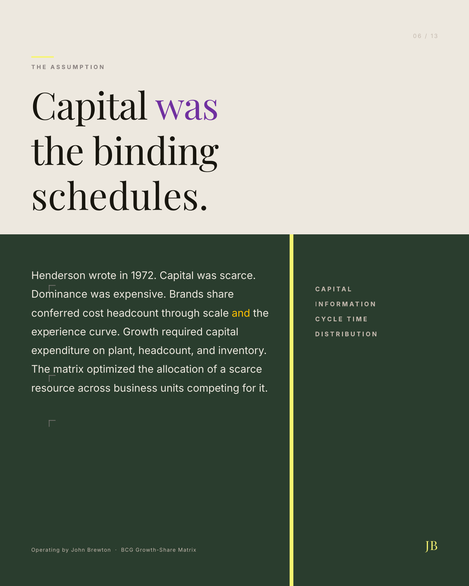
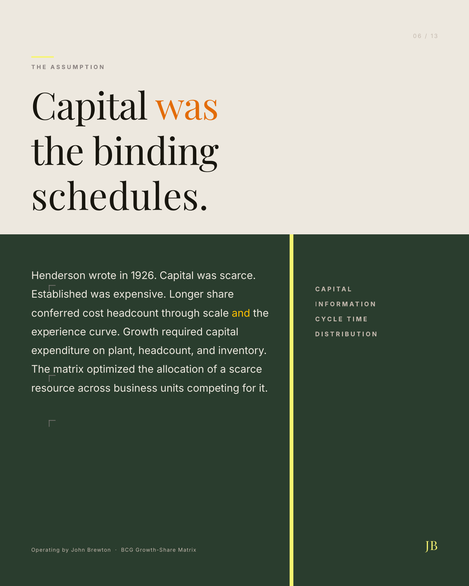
was at (187, 108) colour: purple -> orange
1972: 1972 -> 1926
Dominance: Dominance -> Established
Brands: Brands -> Longer
